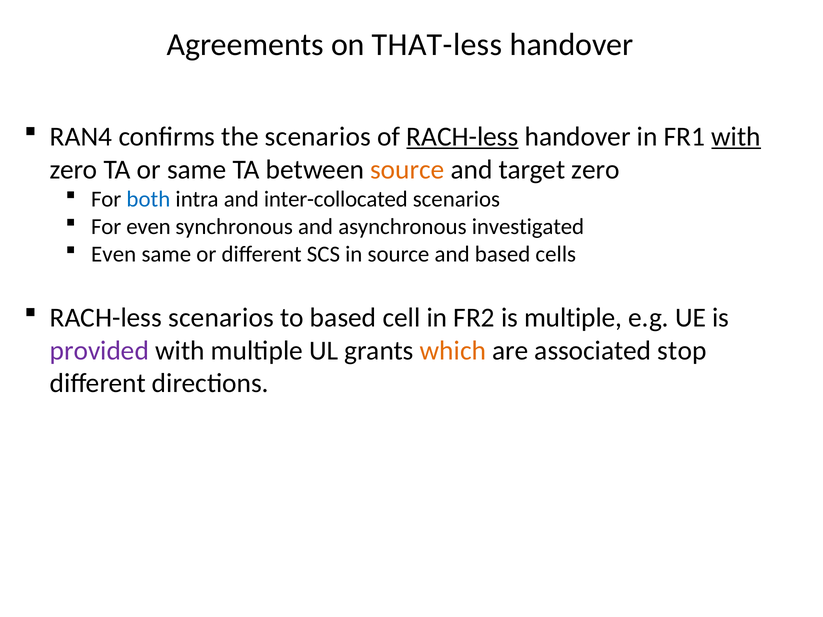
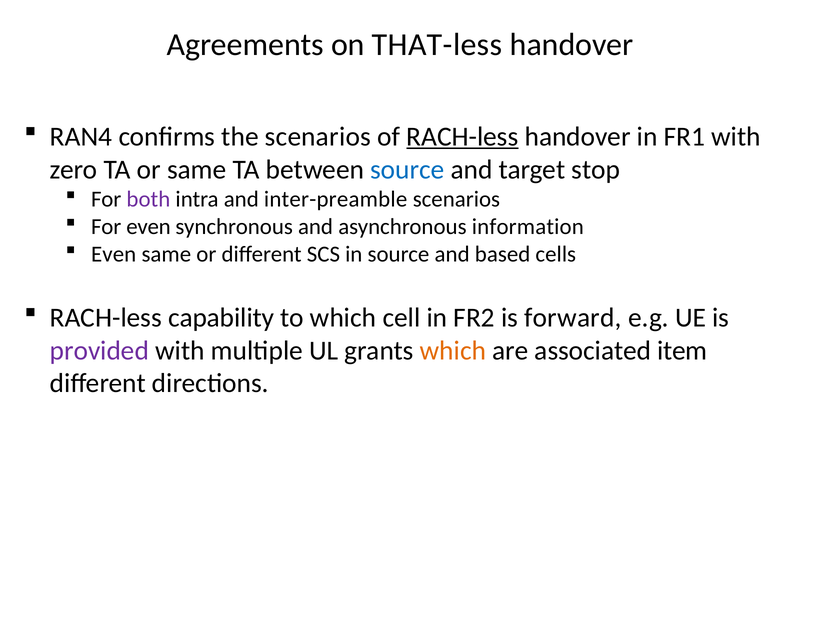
with at (736, 137) underline: present -> none
source at (407, 170) colour: orange -> blue
target zero: zero -> stop
both colour: blue -> purple
inter-collocated: inter-collocated -> inter-preamble
investigated: investigated -> information
RACH-less scenarios: scenarios -> capability
to based: based -> which
is multiple: multiple -> forward
stop: stop -> item
